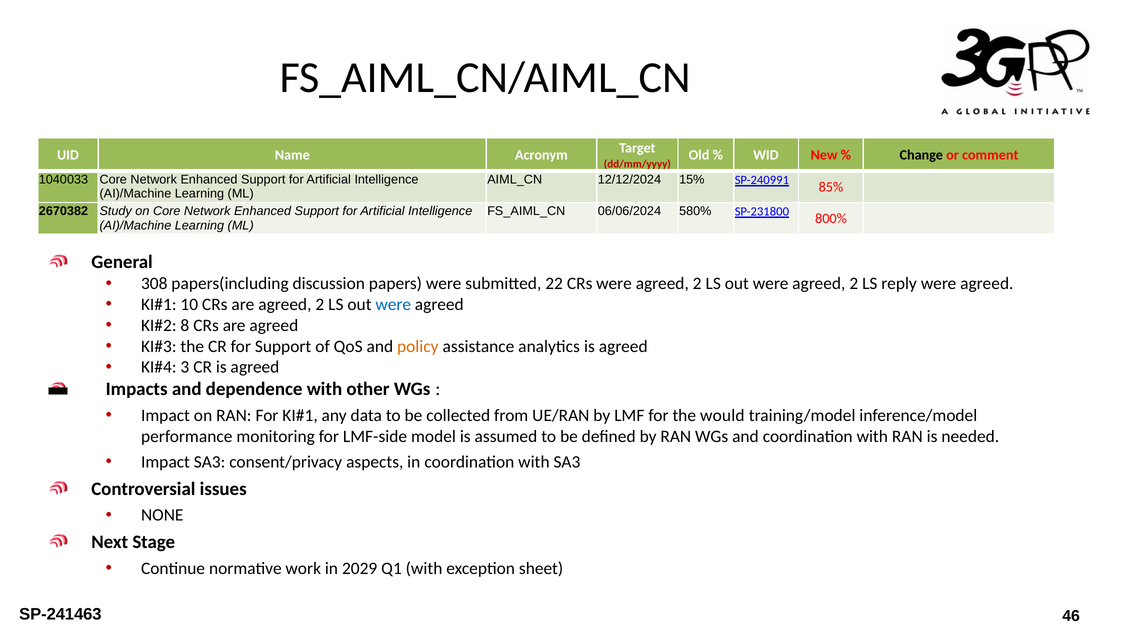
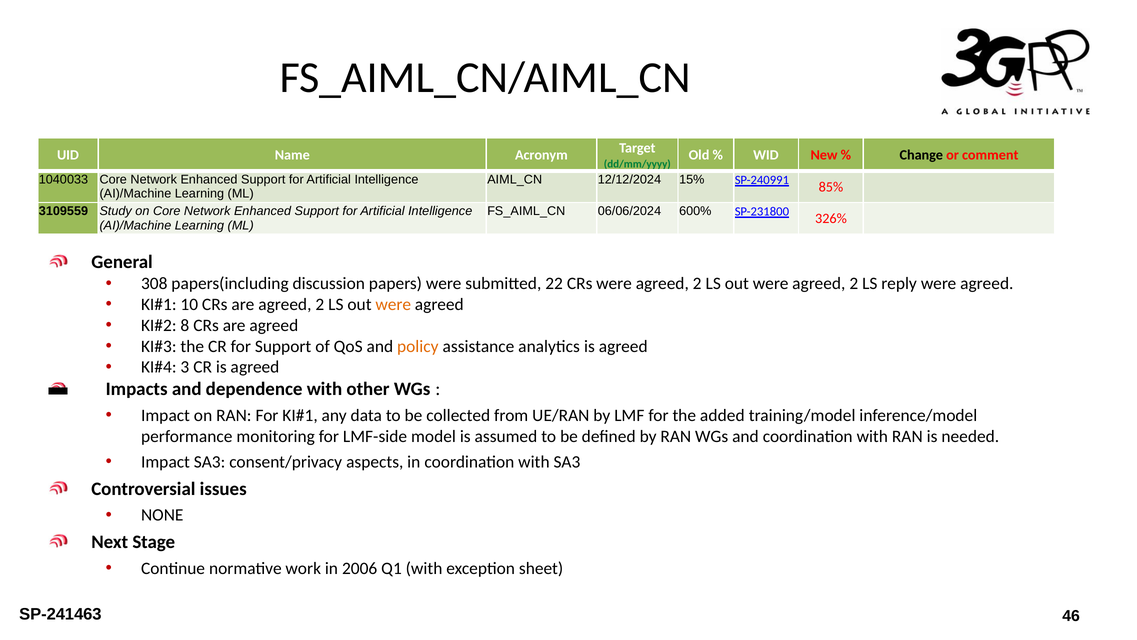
dd/mm/yyyy colour: red -> green
2670382: 2670382 -> 3109559
580%: 580% -> 600%
800%: 800% -> 326%
were at (393, 304) colour: blue -> orange
would: would -> added
2029: 2029 -> 2006
